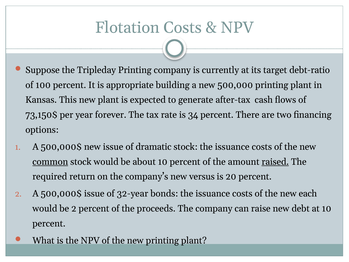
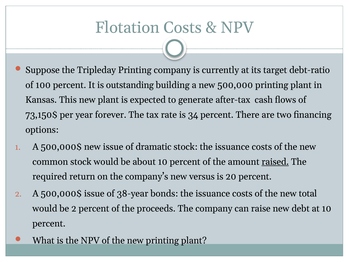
appropriate: appropriate -> outstanding
common underline: present -> none
32-year: 32-year -> 38-year
each: each -> total
